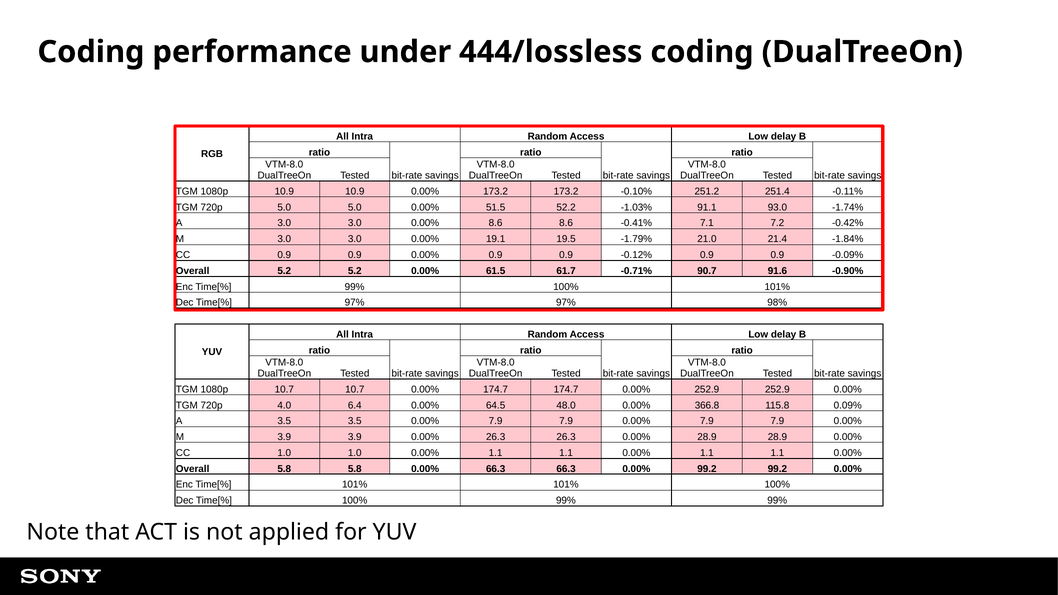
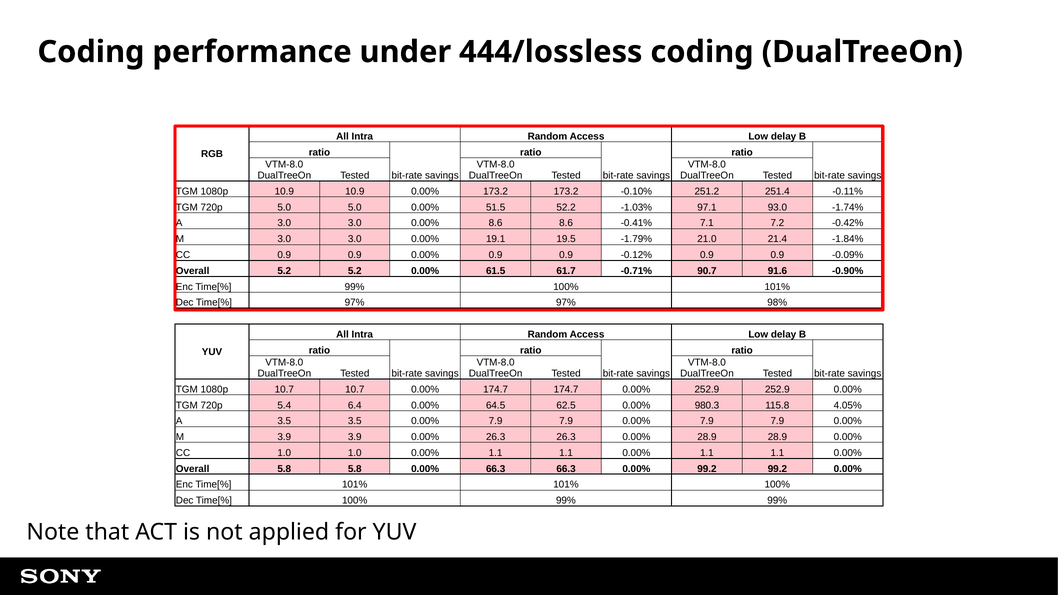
91.1: 91.1 -> 97.1
4.0: 4.0 -> 5.4
48.0: 48.0 -> 62.5
366.8: 366.8 -> 980.3
0.09%: 0.09% -> 4.05%
